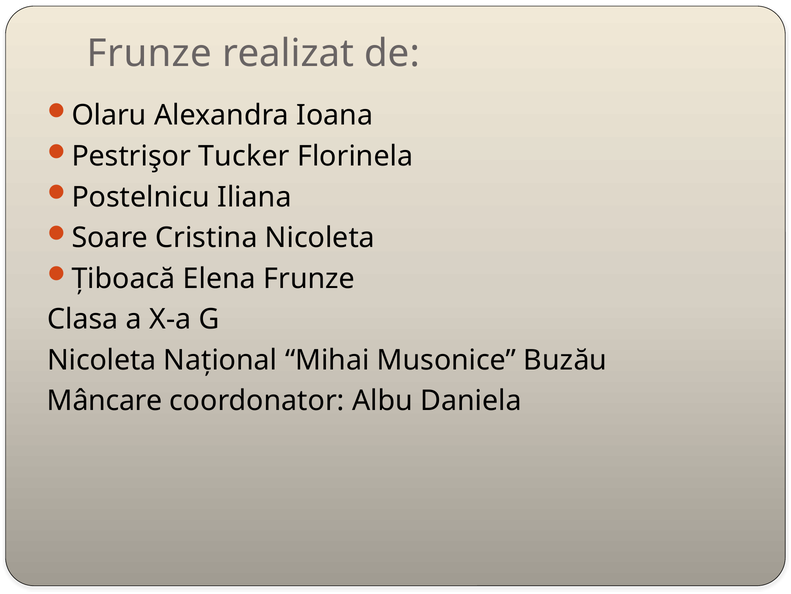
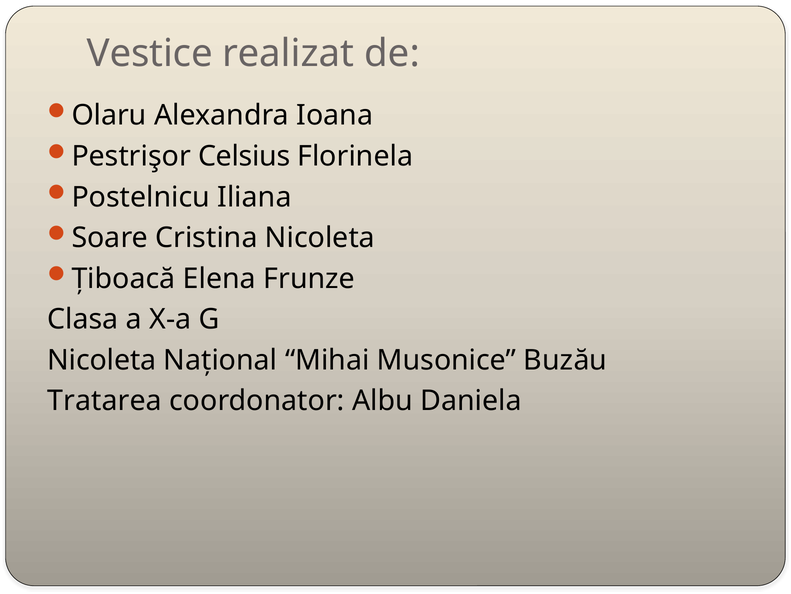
Frunze at (149, 53): Frunze -> Vestice
Tucker: Tucker -> Celsius
Mâncare: Mâncare -> Tratarea
